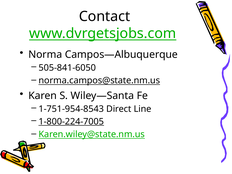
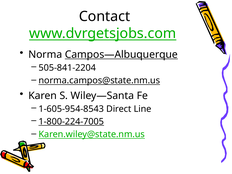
Campos—Albuquerque underline: none -> present
505-841-6050: 505-841-6050 -> 505-841-2204
1-751-954-8543: 1-751-954-8543 -> 1-605-954-8543
